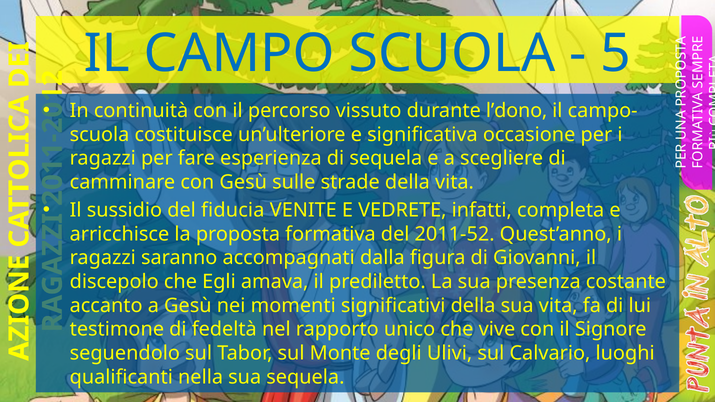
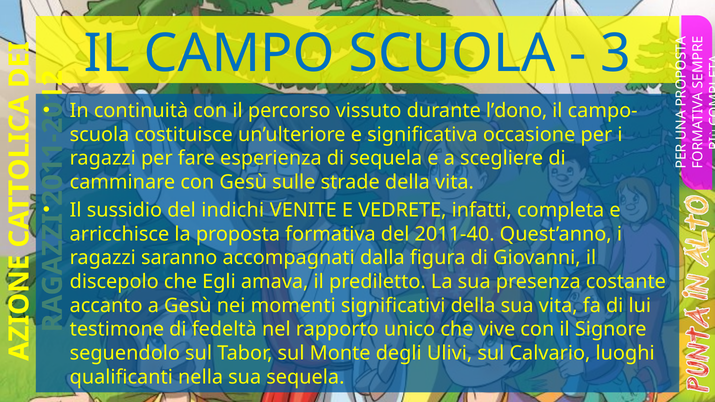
5: 5 -> 3
fiducia: fiducia -> indichi
2011-52: 2011-52 -> 2011-40
